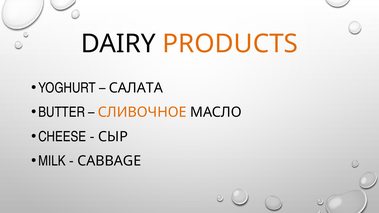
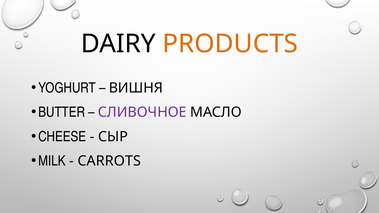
САЛАТА: САЛАТА -> ВИШНЯ
СЛИВОЧНОЕ colour: orange -> purple
CABBAGE: CABBAGE -> CARROTS
